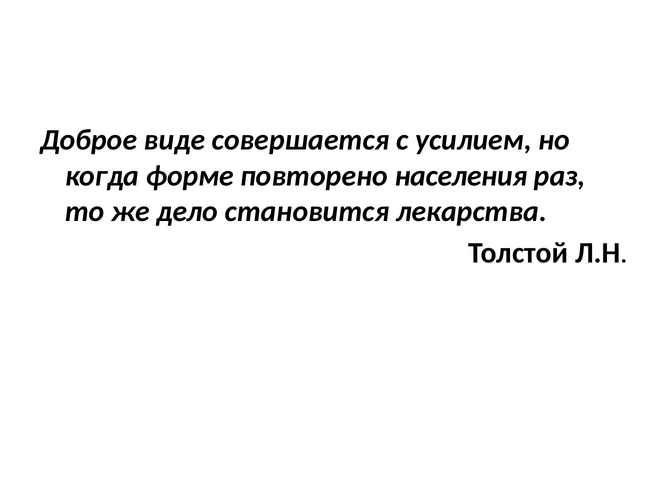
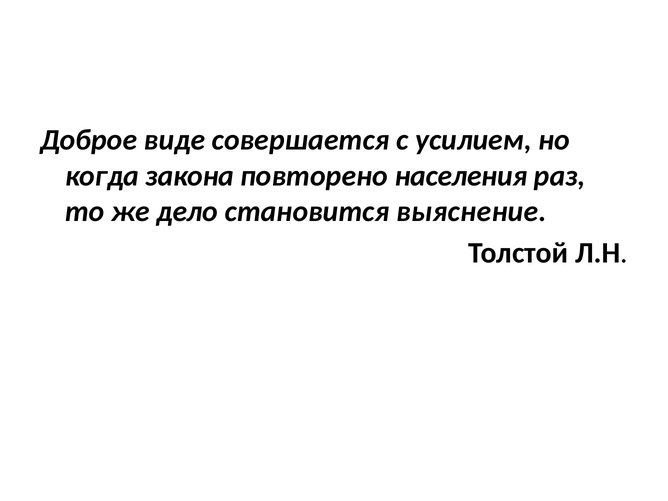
форме: форме -> закона
лекарства: лекарства -> выяснение
